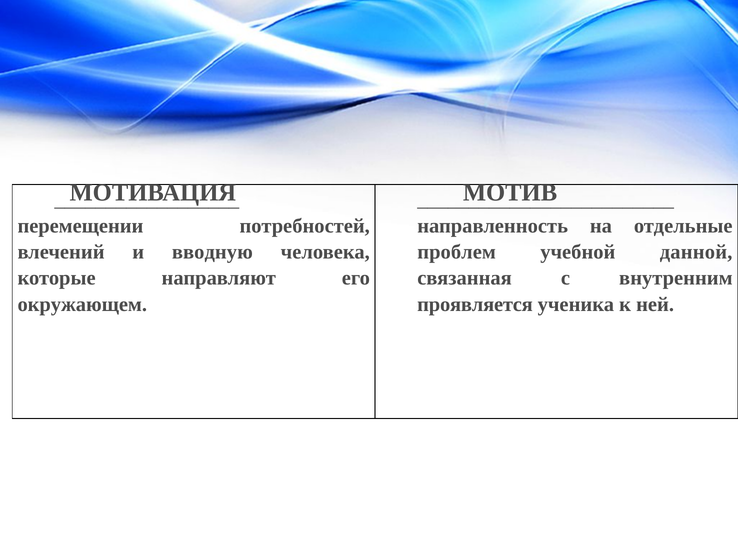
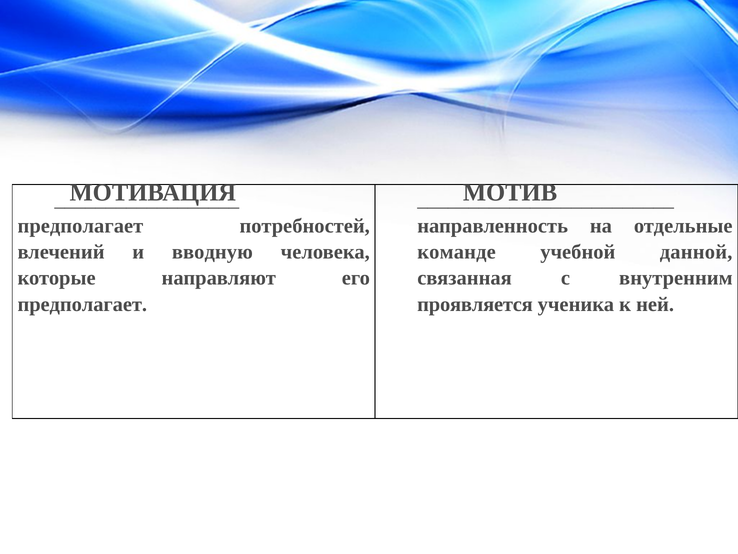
перемещении at (80, 226): перемещении -> предполагает
проблем: проблем -> команде
окружающем at (82, 304): окружающем -> предполагает
